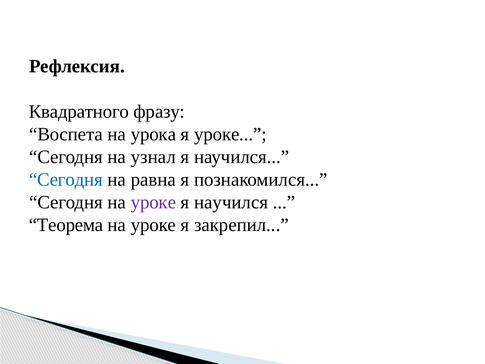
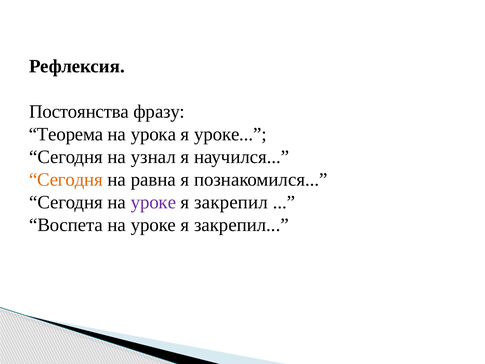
Квадратного: Квадратного -> Постоянства
Воспета: Воспета -> Теорема
Сегодня at (66, 179) colour: blue -> orange
научился at (231, 202): научился -> закрепил
Теорема: Теорема -> Воспета
